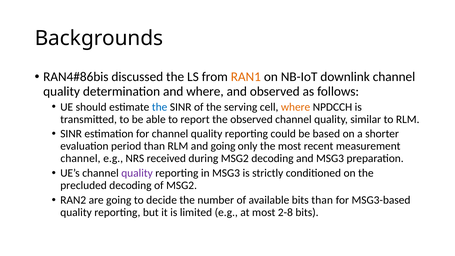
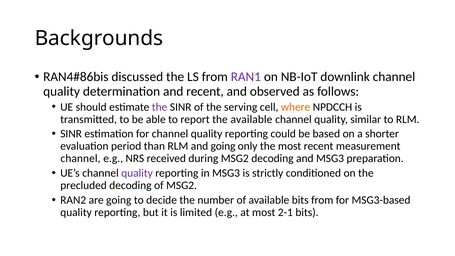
RAN1 colour: orange -> purple
and where: where -> recent
the at (160, 107) colour: blue -> purple
the observed: observed -> available
bits than: than -> from
2-8: 2-8 -> 2-1
